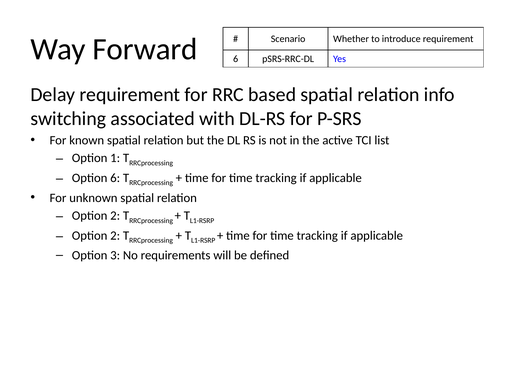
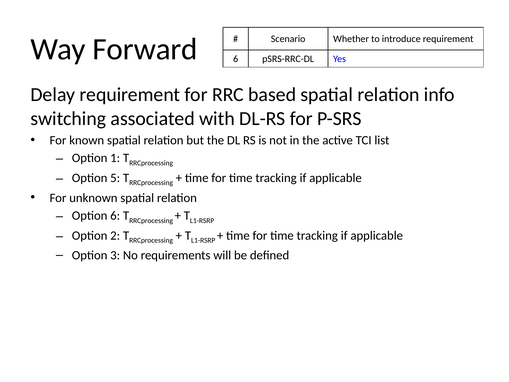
Option 6: 6 -> 5
2 at (115, 215): 2 -> 6
